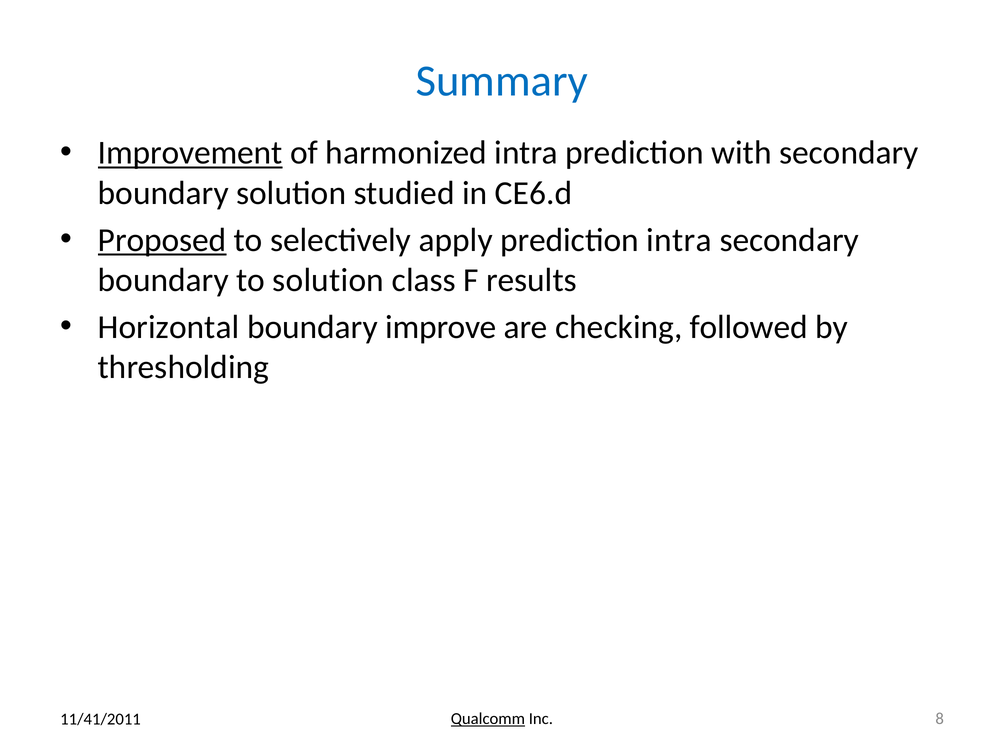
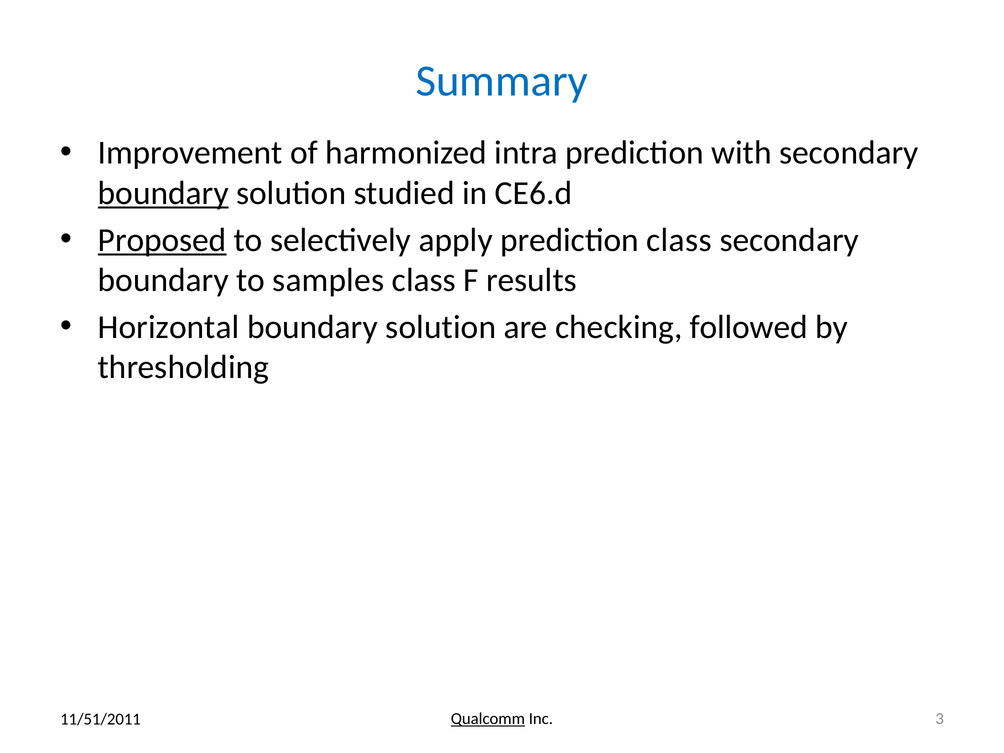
Improvement underline: present -> none
boundary at (163, 193) underline: none -> present
prediction intra: intra -> class
to solution: solution -> samples
improve at (441, 327): improve -> solution
8: 8 -> 3
11/41/2011: 11/41/2011 -> 11/51/2011
